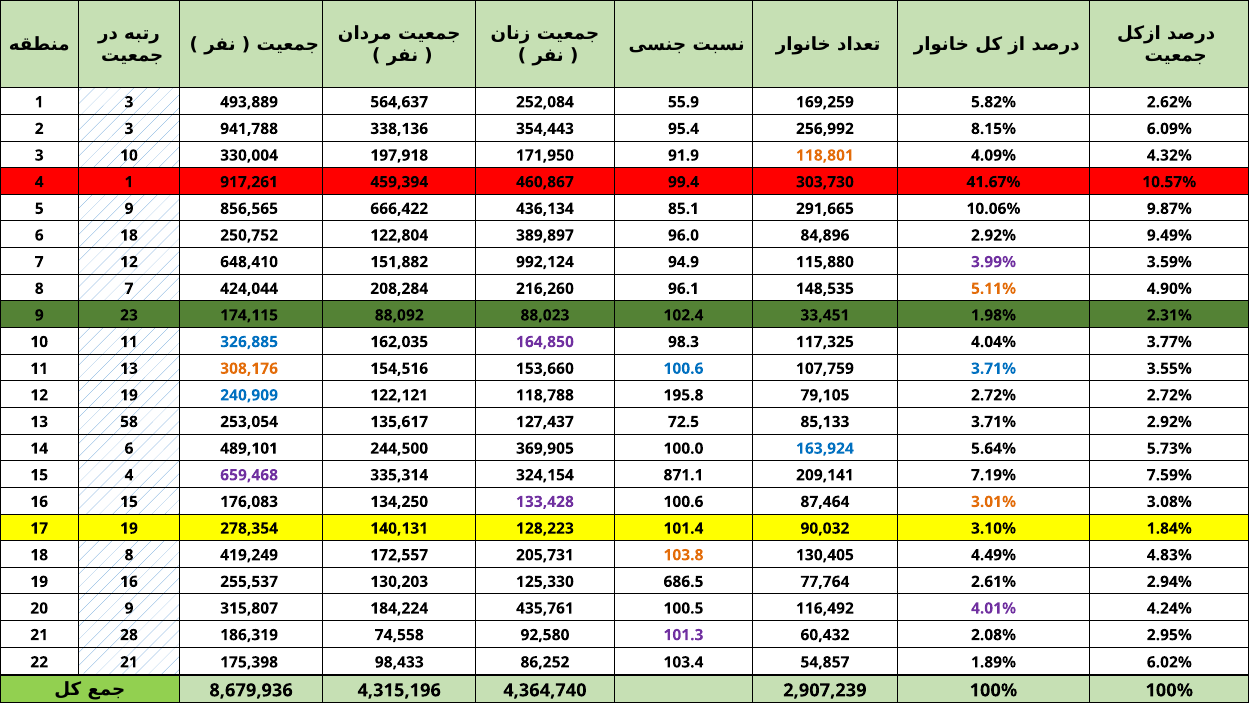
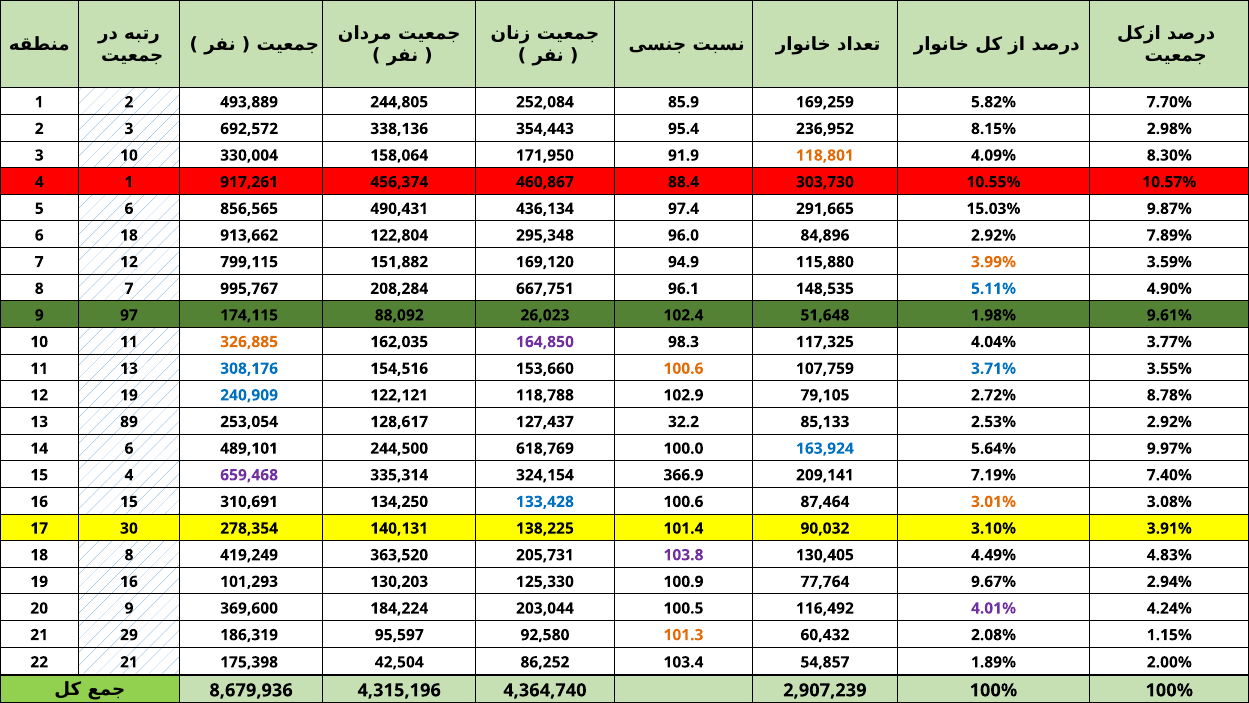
1 3: 3 -> 2
564,637: 564,637 -> 244,805
55.9: 55.9 -> 85.9
2.62%: 2.62% -> 7.70%
941,788: 941,788 -> 692,572
256,992: 256,992 -> 236,952
6.09%: 6.09% -> 2.98%
197,918: 197,918 -> 158,064
4.32%: 4.32% -> 8.30%
459,394: 459,394 -> 456,374
99.4: 99.4 -> 88.4
41.67%: 41.67% -> 10.55%
5 9: 9 -> 6
666,422: 666,422 -> 490,431
85.1: 85.1 -> 97.4
10.06%: 10.06% -> 15.03%
250,752: 250,752 -> 913,662
389,897: 389,897 -> 295,348
9.49%: 9.49% -> 7.89%
648,410: 648,410 -> 799,115
992,124: 992,124 -> 169,120
3.99% colour: purple -> orange
424,044: 424,044 -> 995,767
216,260: 216,260 -> 667,751
5.11% colour: orange -> blue
23: 23 -> 97
88,023: 88,023 -> 26,023
33,451: 33,451 -> 51,648
2.31%: 2.31% -> 9.61%
326,885 colour: blue -> orange
308,176 colour: orange -> blue
100.6 at (683, 368) colour: blue -> orange
195.8: 195.8 -> 102.9
2.72% 2.72%: 2.72% -> 8.78%
58: 58 -> 89
135,617: 135,617 -> 128,617
72.5: 72.5 -> 32.2
85,133 3.71%: 3.71% -> 2.53%
369,905: 369,905 -> 618,769
5.73%: 5.73% -> 9.97%
871.1: 871.1 -> 366.9
7.59%: 7.59% -> 7.40%
176,083: 176,083 -> 310,691
133,428 colour: purple -> blue
17 19: 19 -> 30
128,223: 128,223 -> 138,225
1.84%: 1.84% -> 3.91%
172,557: 172,557 -> 363,520
103.8 colour: orange -> purple
255,537: 255,537 -> 101,293
686.5: 686.5 -> 100.9
2.61%: 2.61% -> 9.67%
315,807: 315,807 -> 369,600
435,761: 435,761 -> 203,044
28: 28 -> 29
74,558: 74,558 -> 95,597
101.3 colour: purple -> orange
2.95%: 2.95% -> 1.15%
98,433: 98,433 -> 42,504
6.02%: 6.02% -> 2.00%
